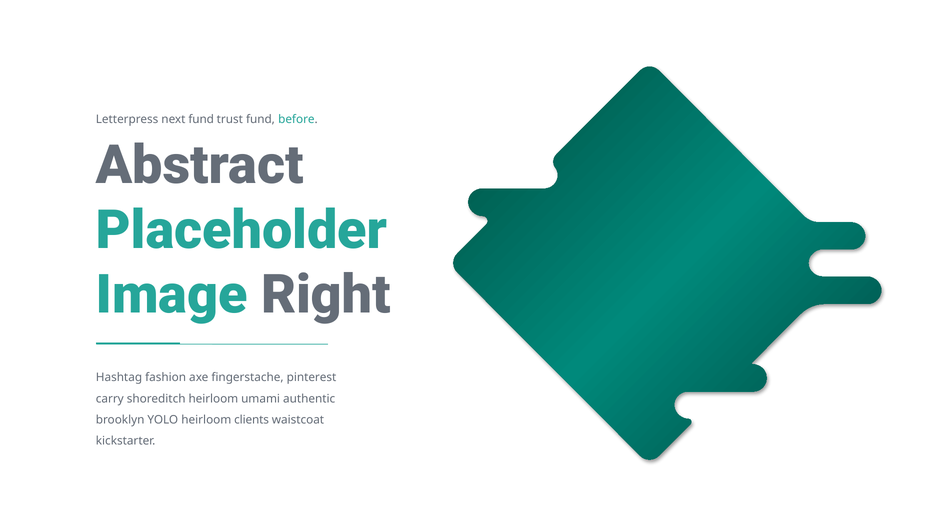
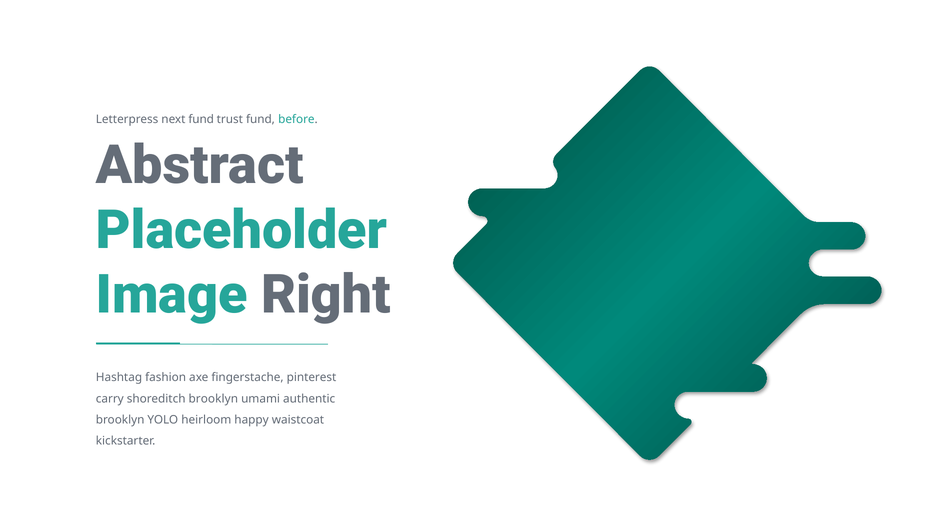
shoreditch heirloom: heirloom -> brooklyn
clients: clients -> happy
